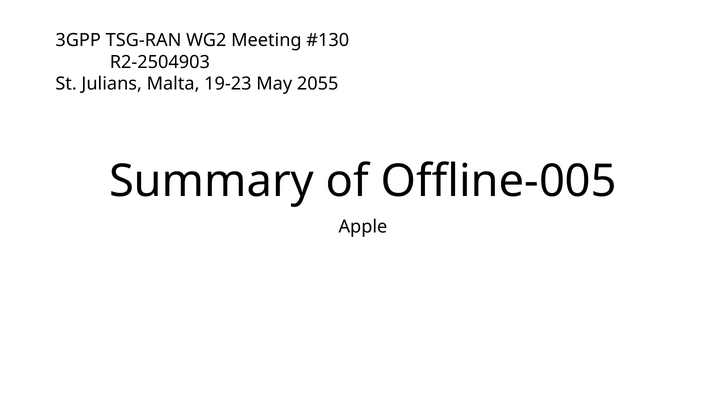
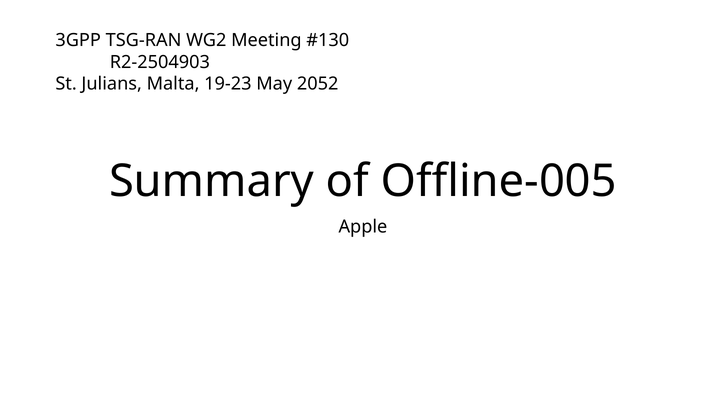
2055: 2055 -> 2052
